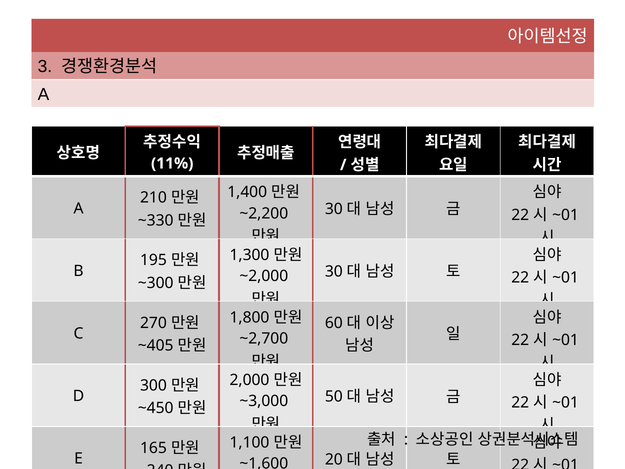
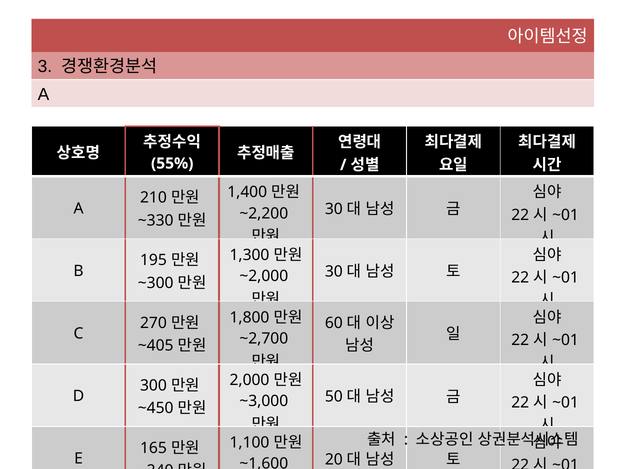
11%: 11% -> 55%
